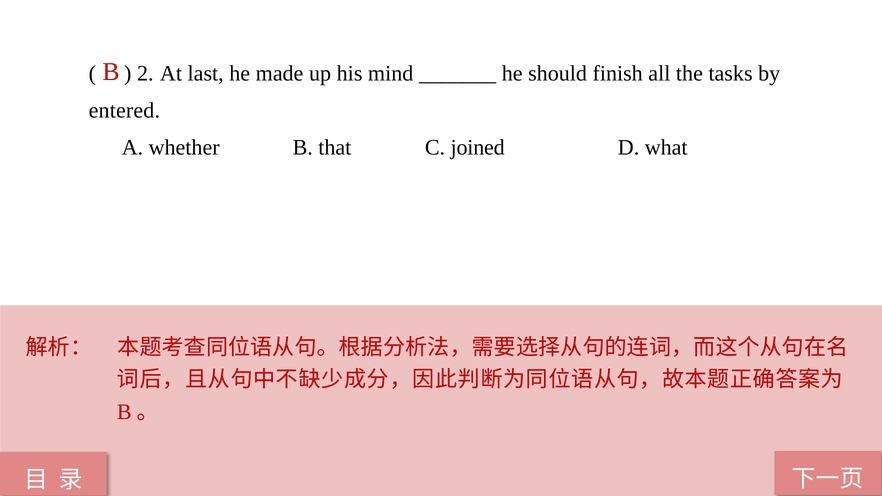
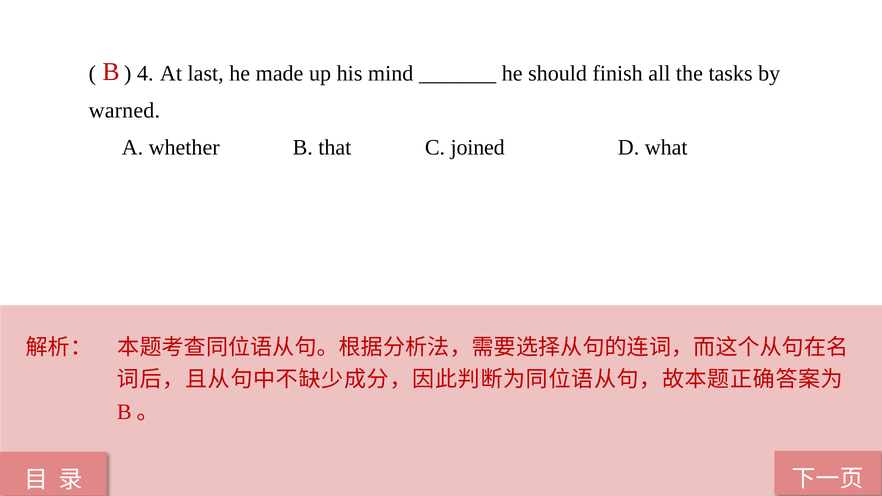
2: 2 -> 4
entered: entered -> warned
